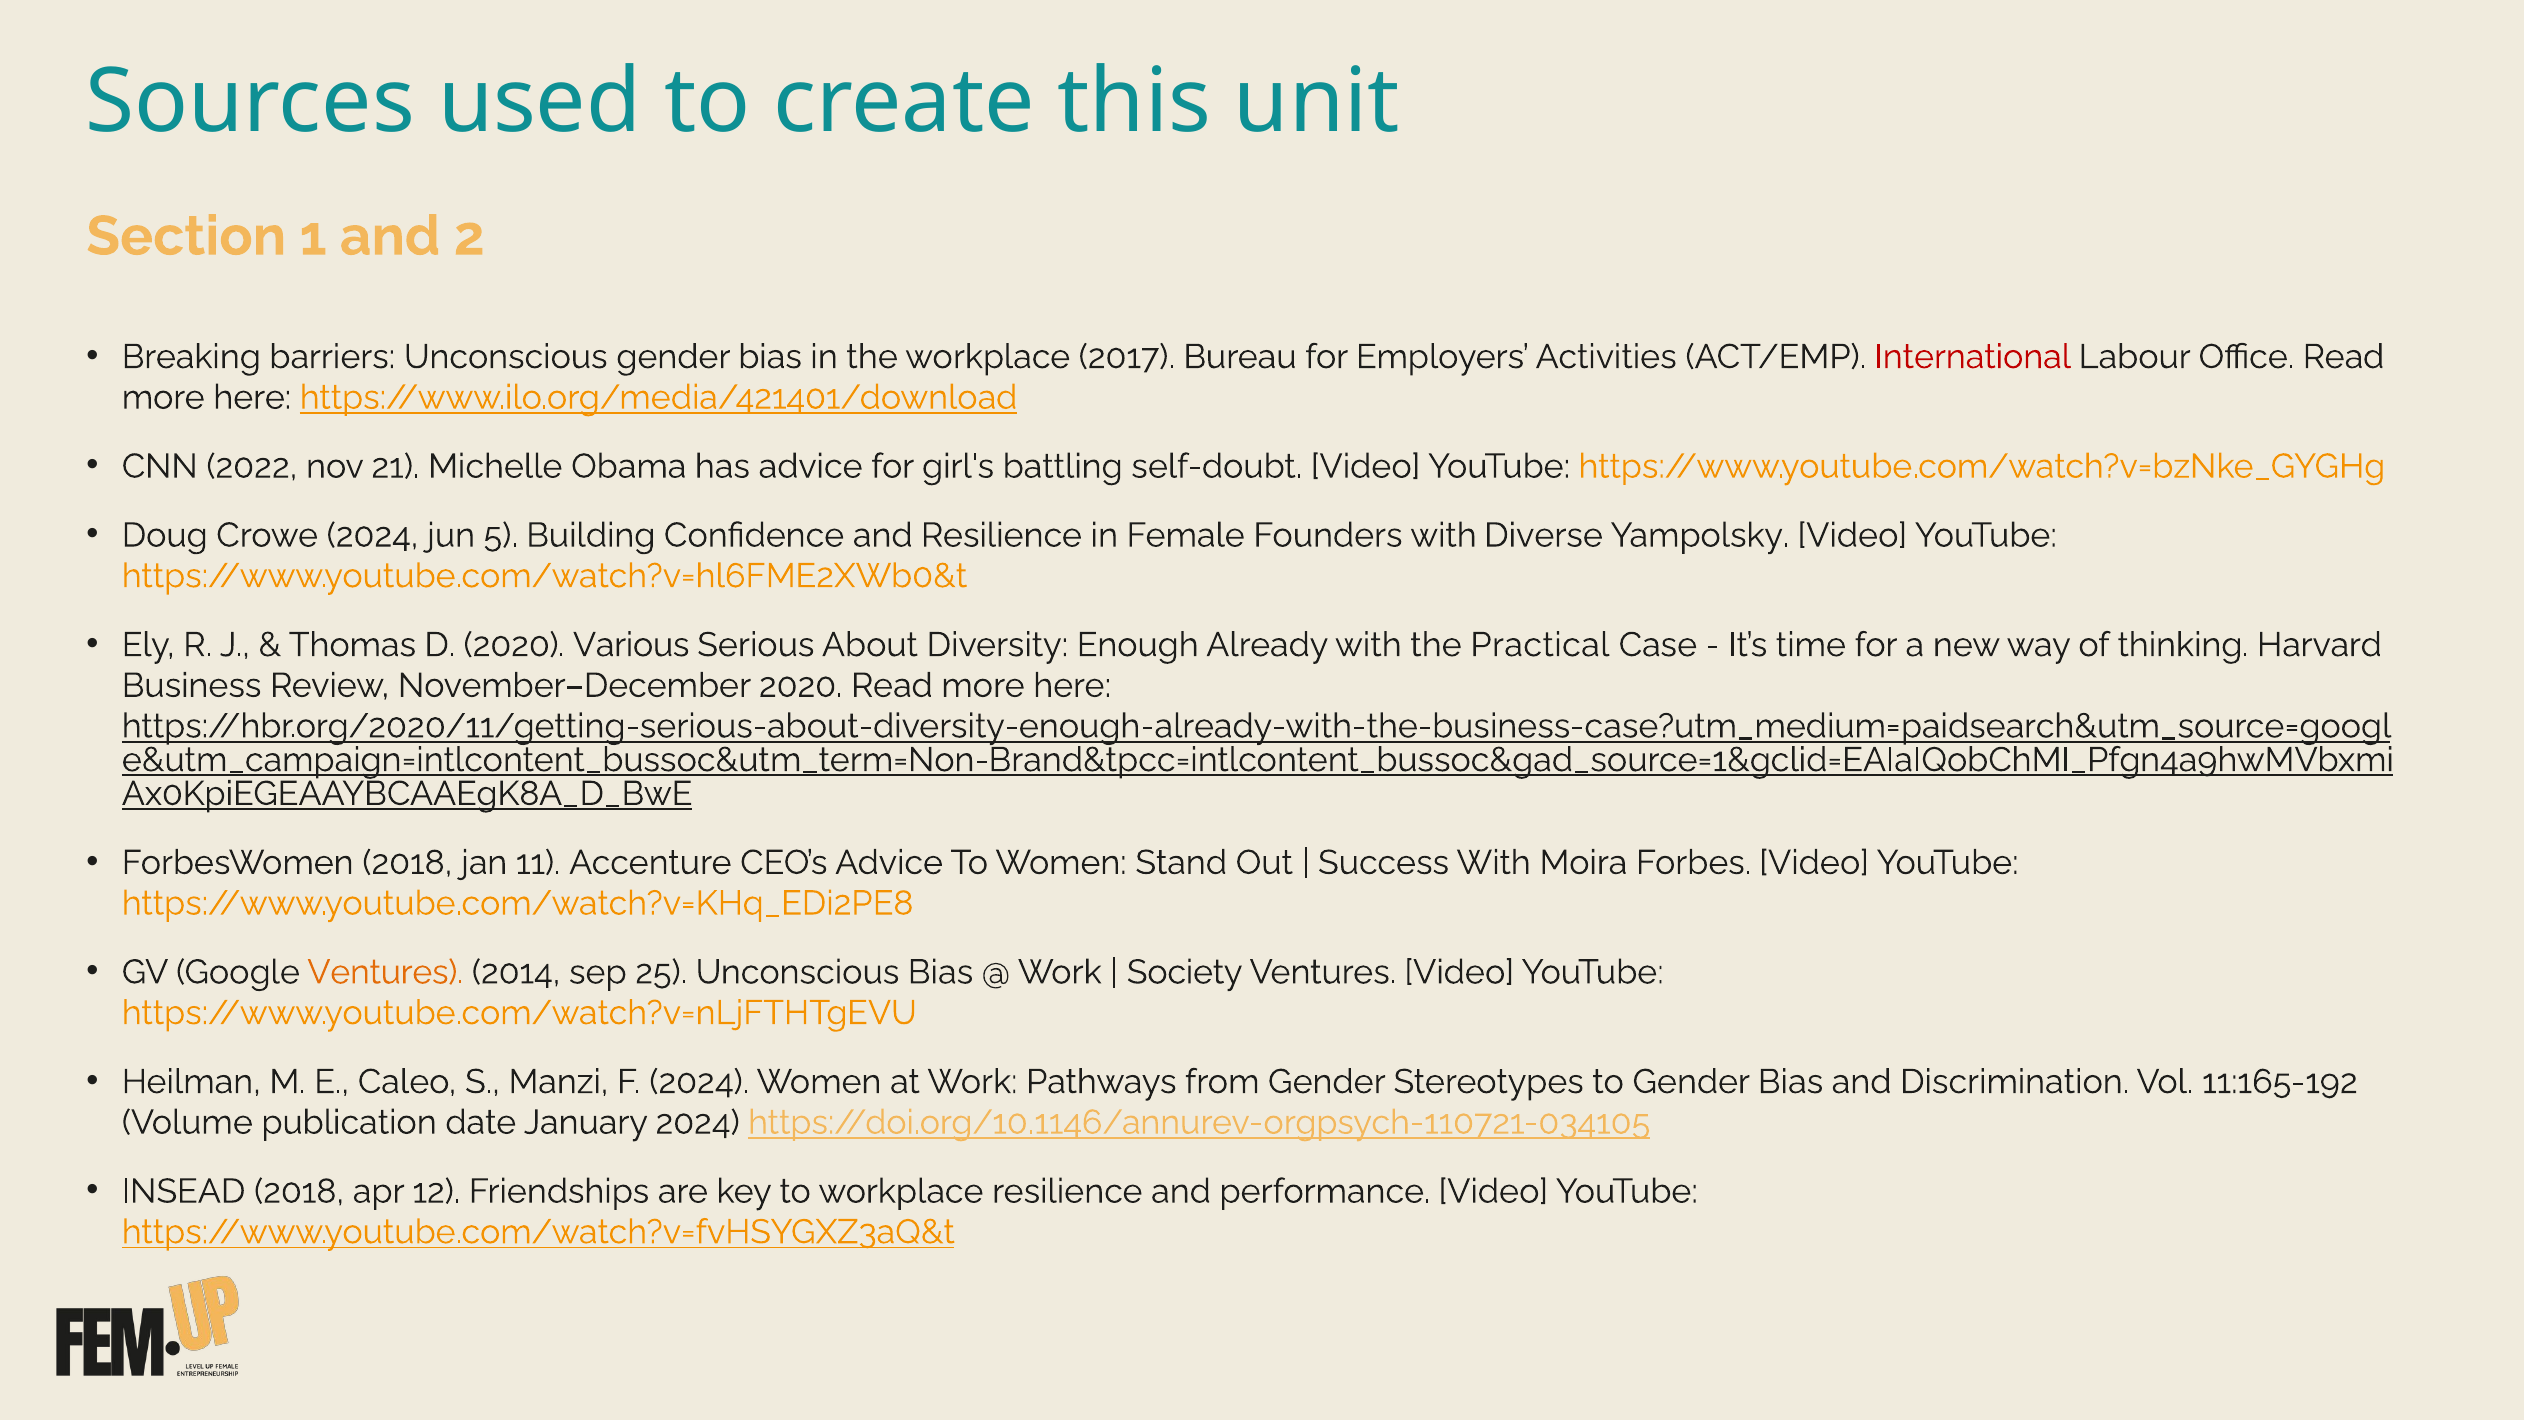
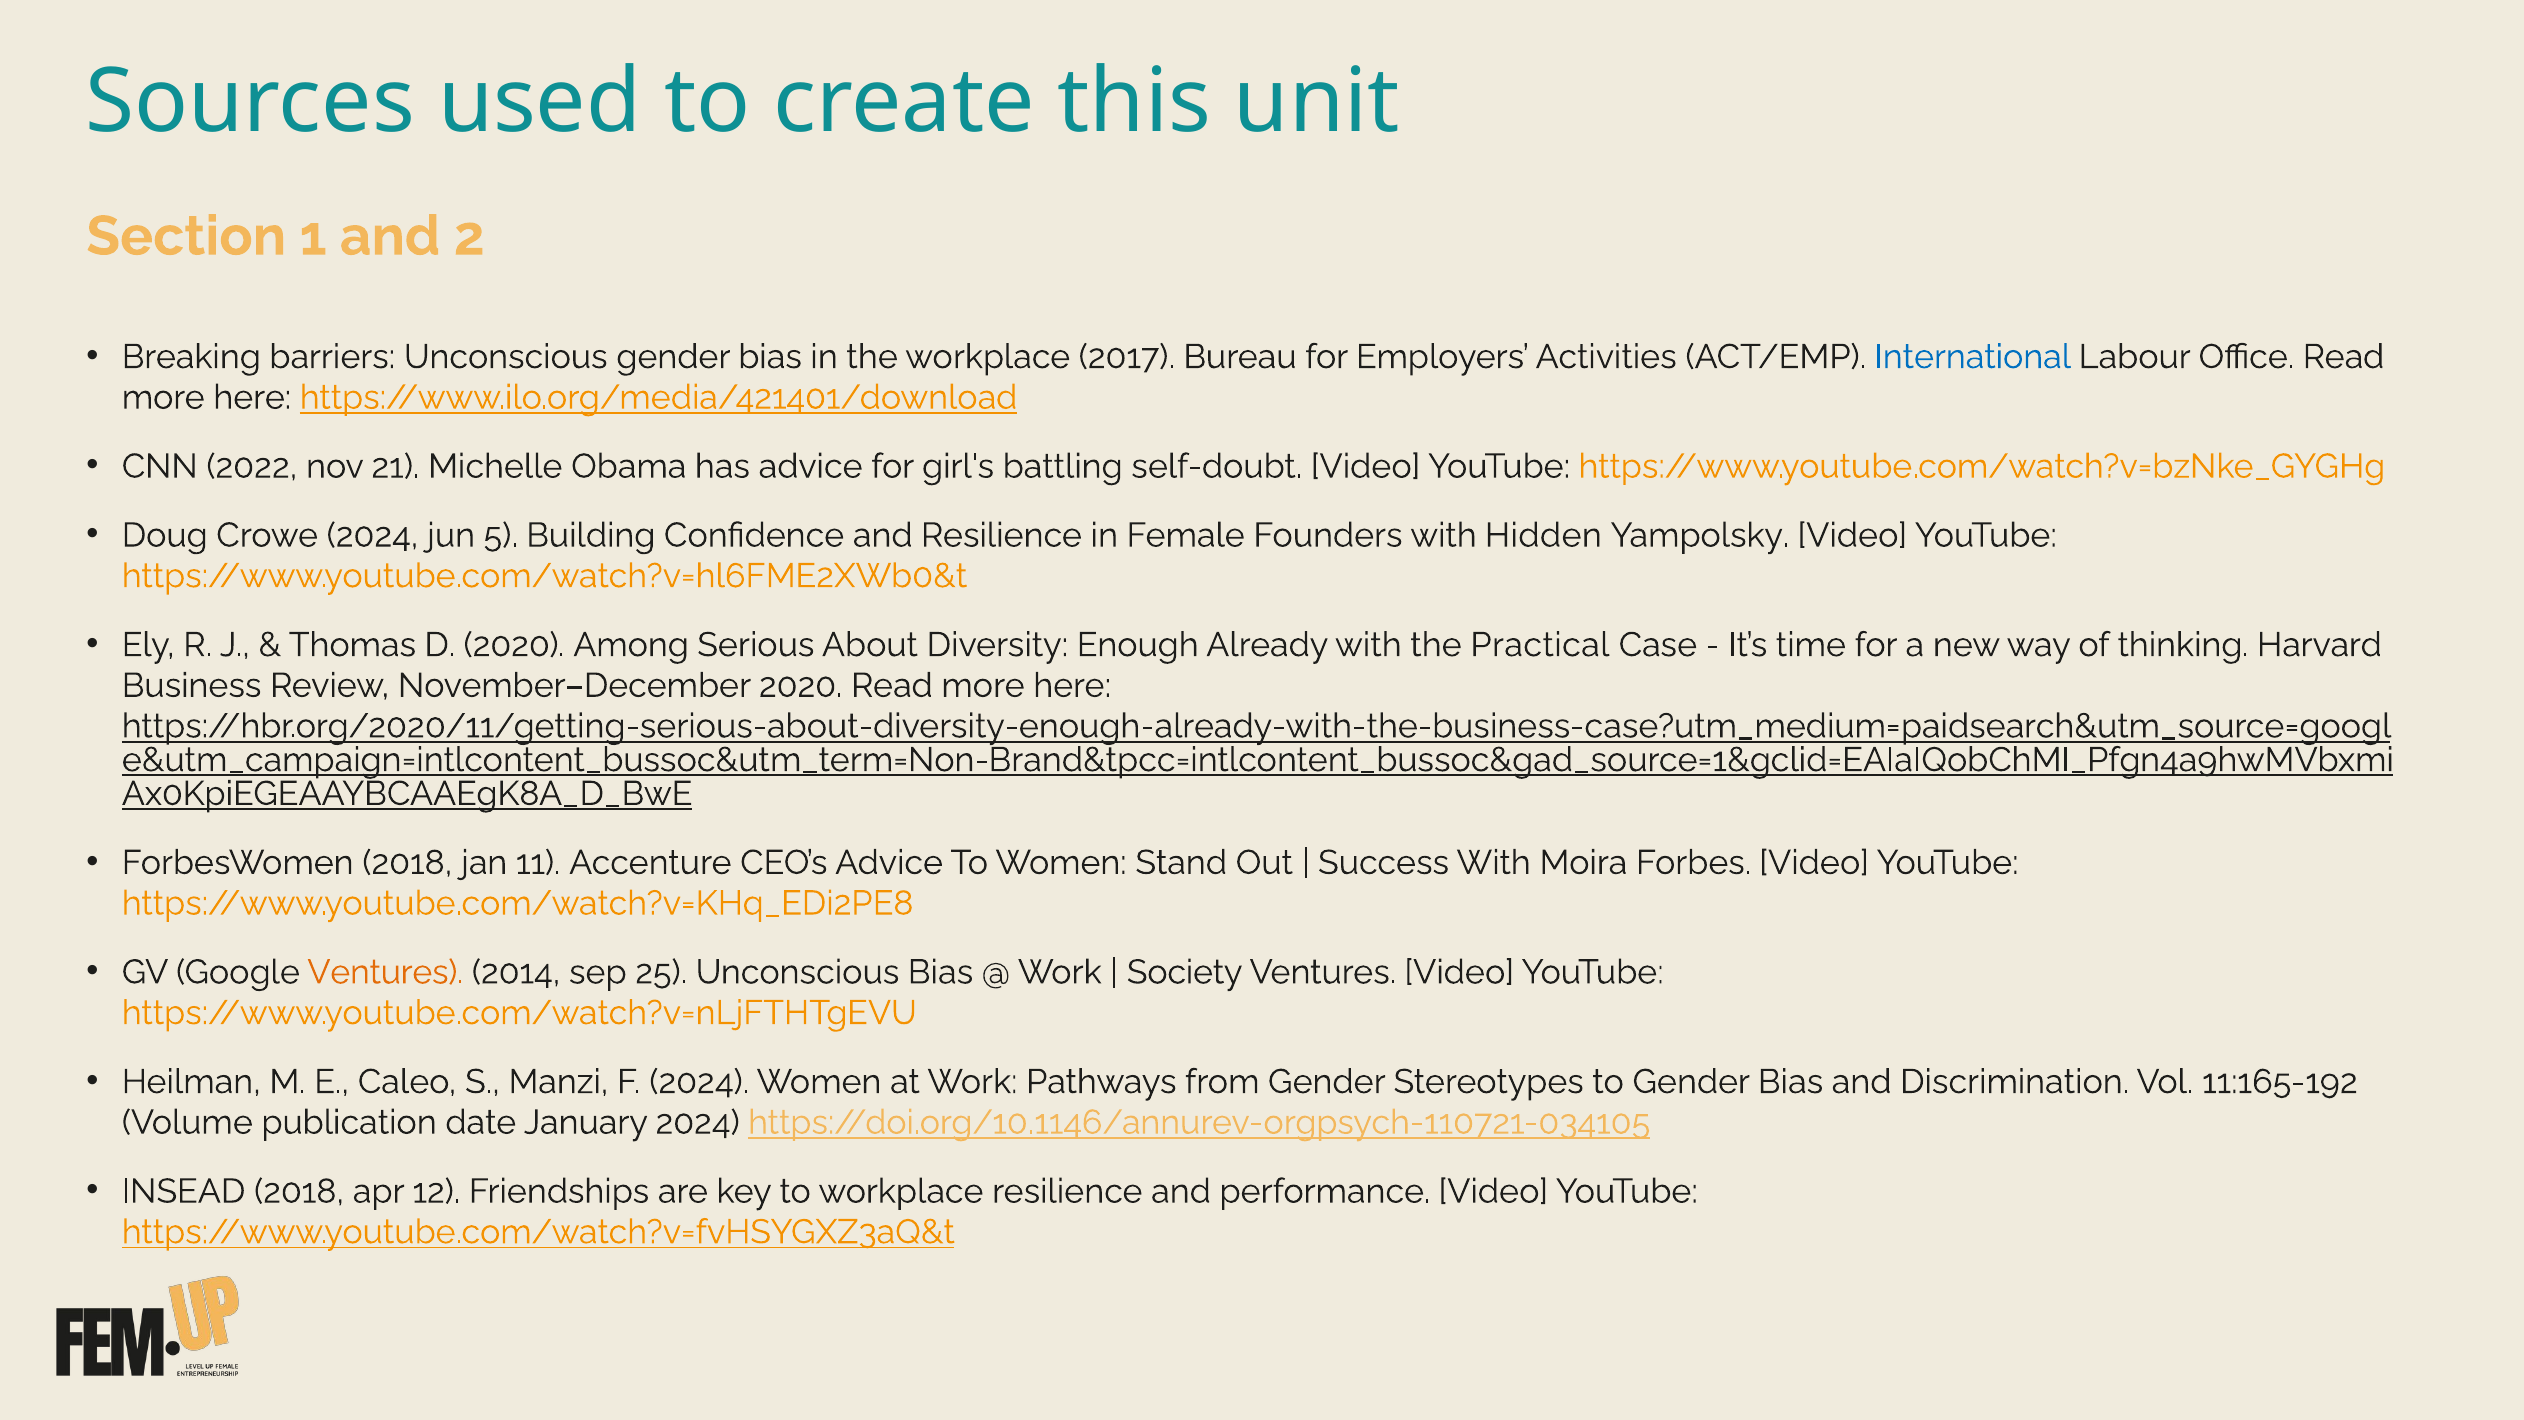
International colour: red -> blue
Diverse: Diverse -> Hidden
Various: Various -> Among
